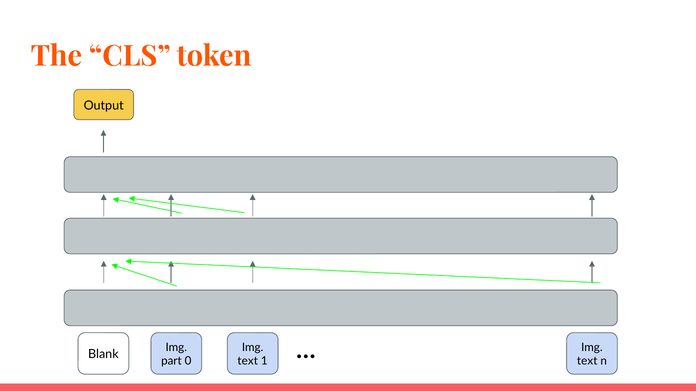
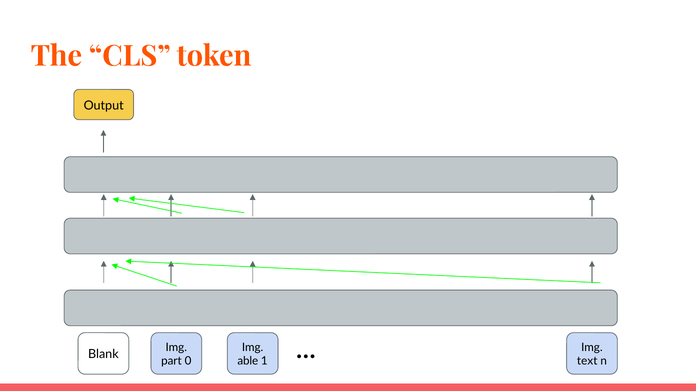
text at (248, 362): text -> able
